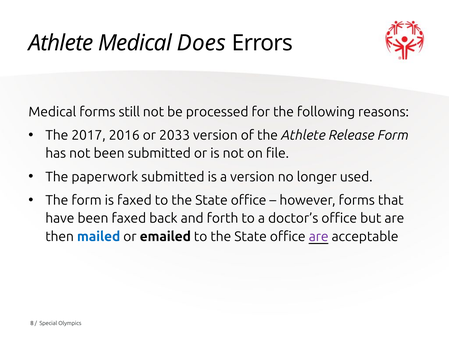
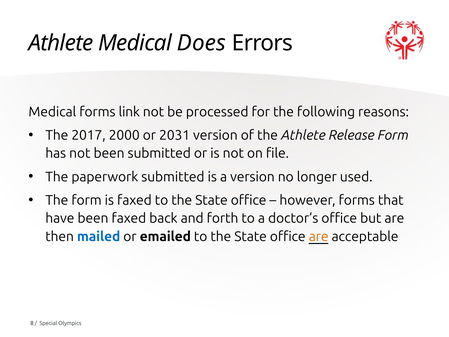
still: still -> link
2016: 2016 -> 2000
2033: 2033 -> 2031
are at (319, 236) colour: purple -> orange
